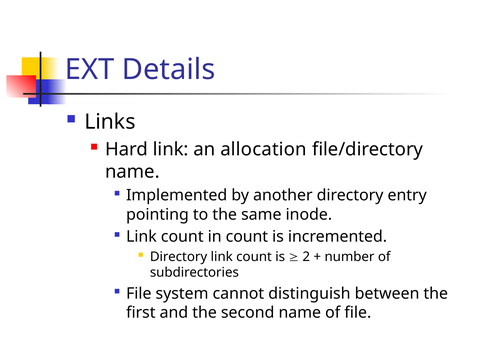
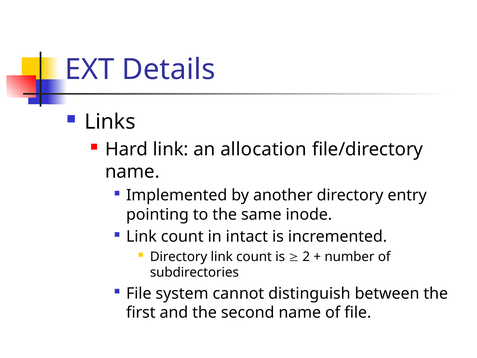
in count: count -> intact
